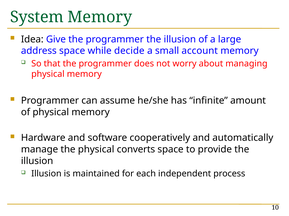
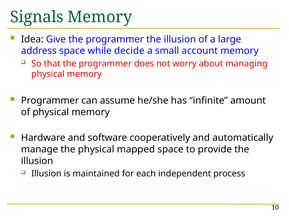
System: System -> Signals
converts: converts -> mapped
